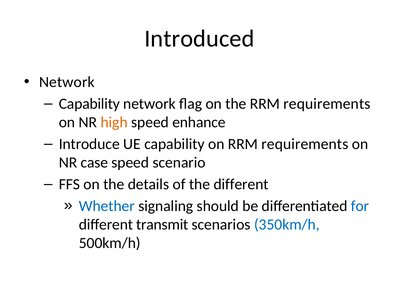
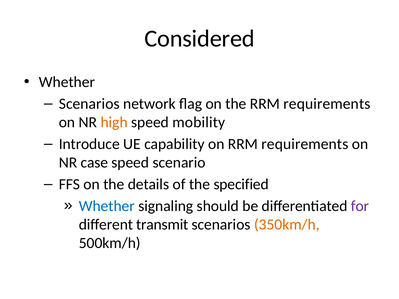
Introduced: Introduced -> Considered
Network at (67, 82): Network -> Whether
Capability at (89, 104): Capability -> Scenarios
enhance: enhance -> mobility
the different: different -> specified
for colour: blue -> purple
350km/h colour: blue -> orange
